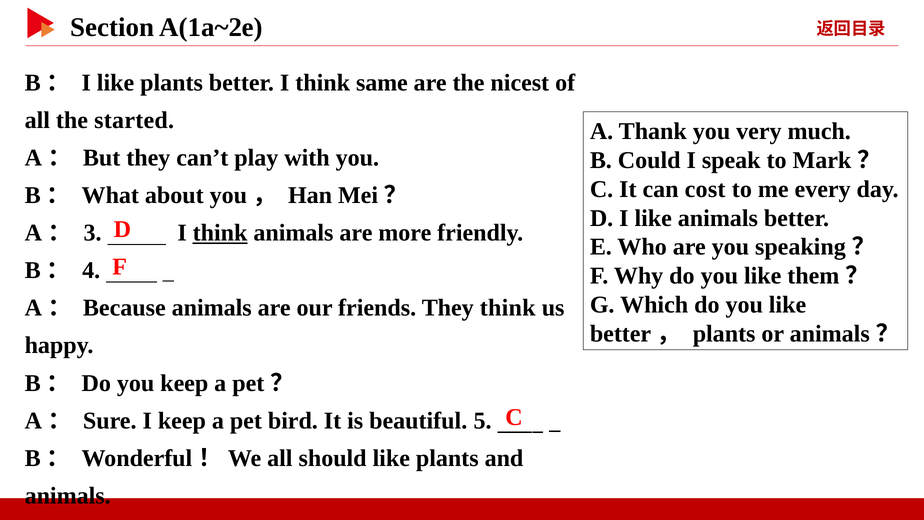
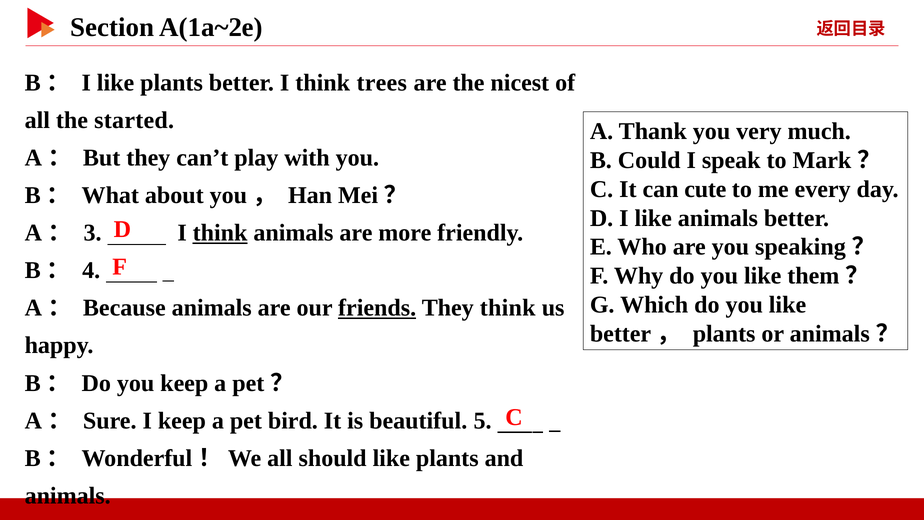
same: same -> trees
cost: cost -> cute
friends underline: none -> present
